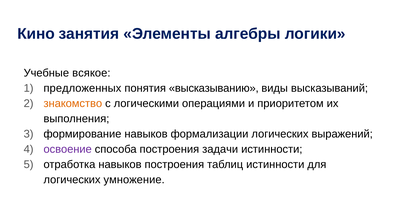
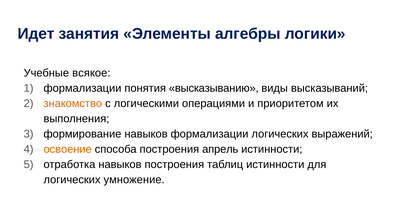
Кино: Кино -> Идет
предложенных at (82, 88): предложенных -> формализации
освоение colour: purple -> orange
задачи: задачи -> апрель
